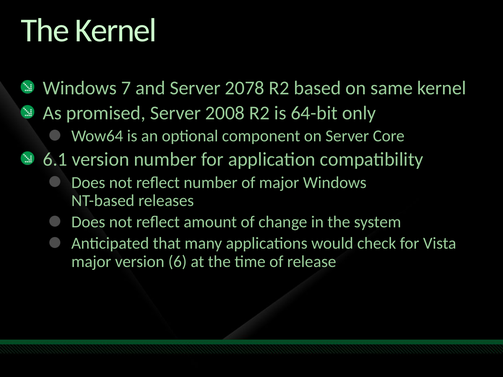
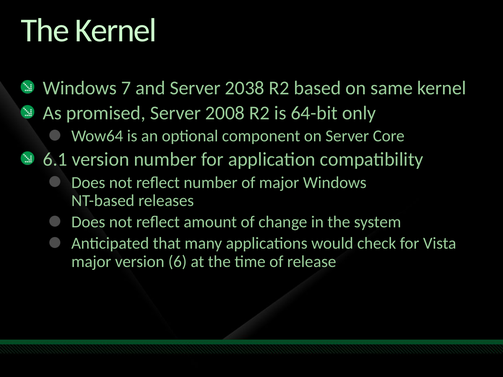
2078: 2078 -> 2038
